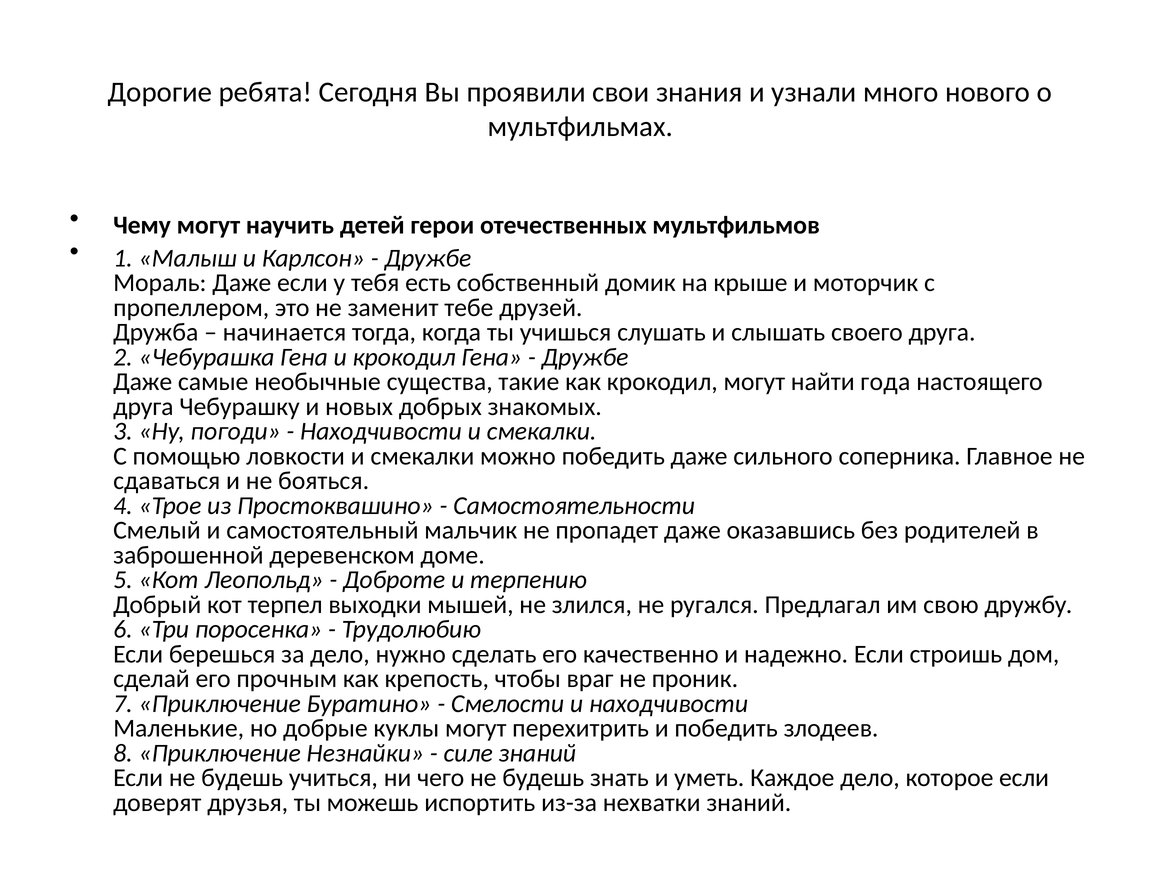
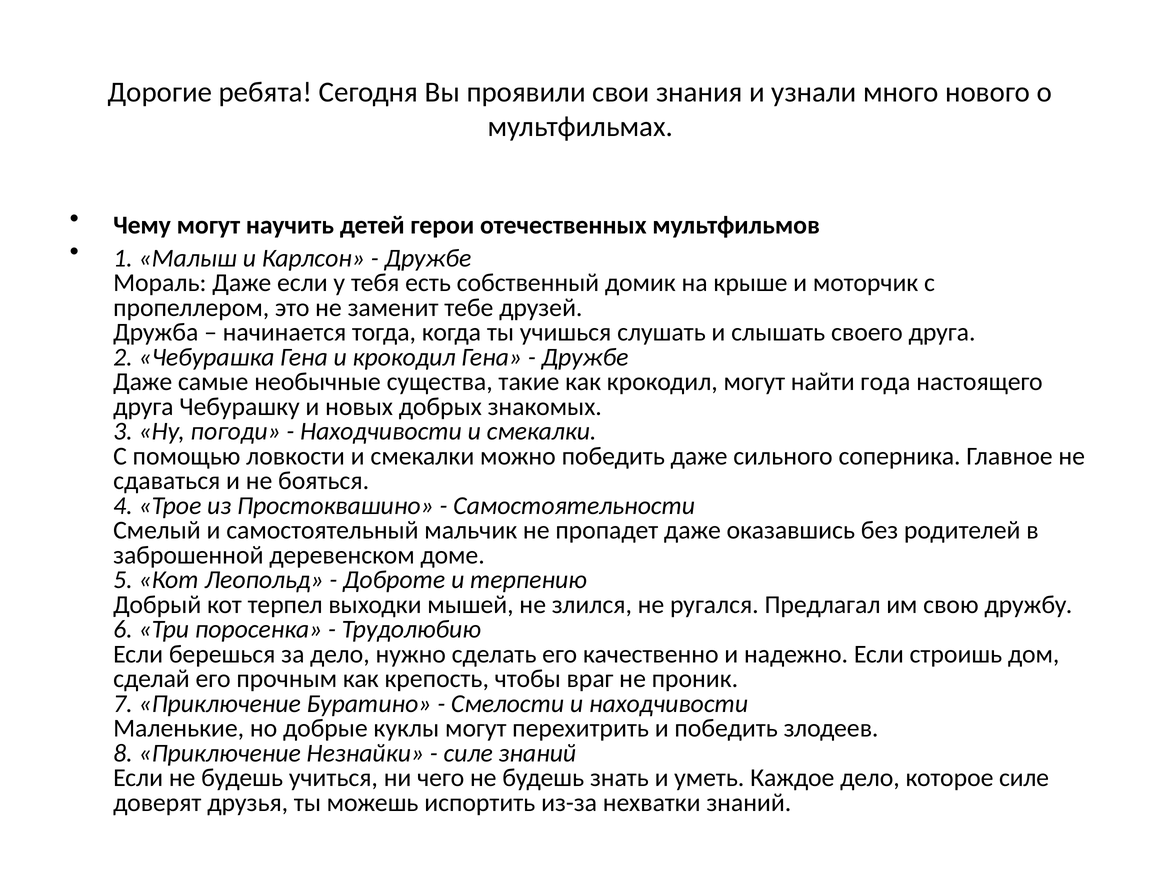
которое если: если -> силе
